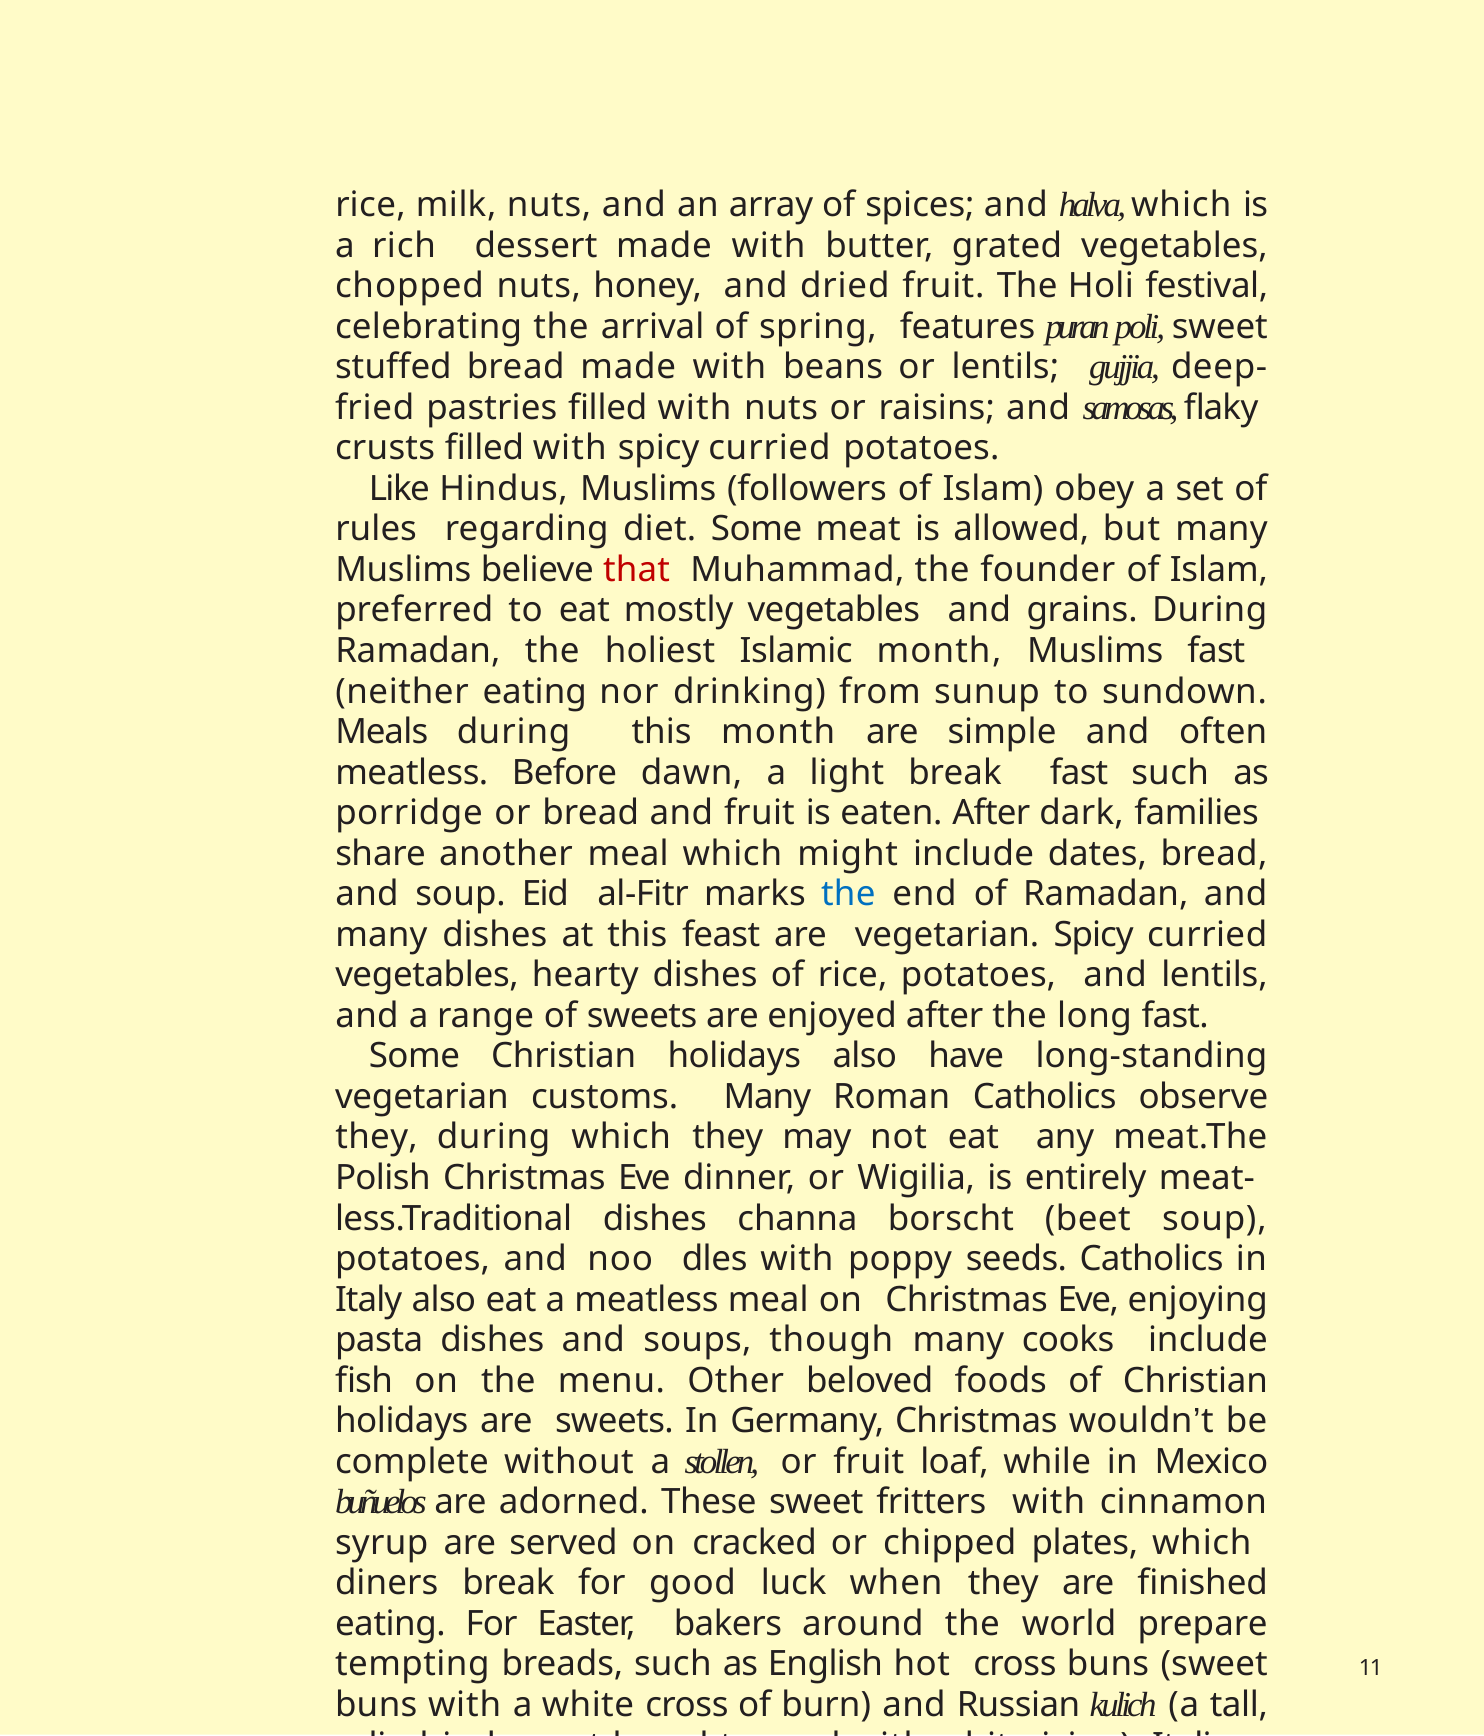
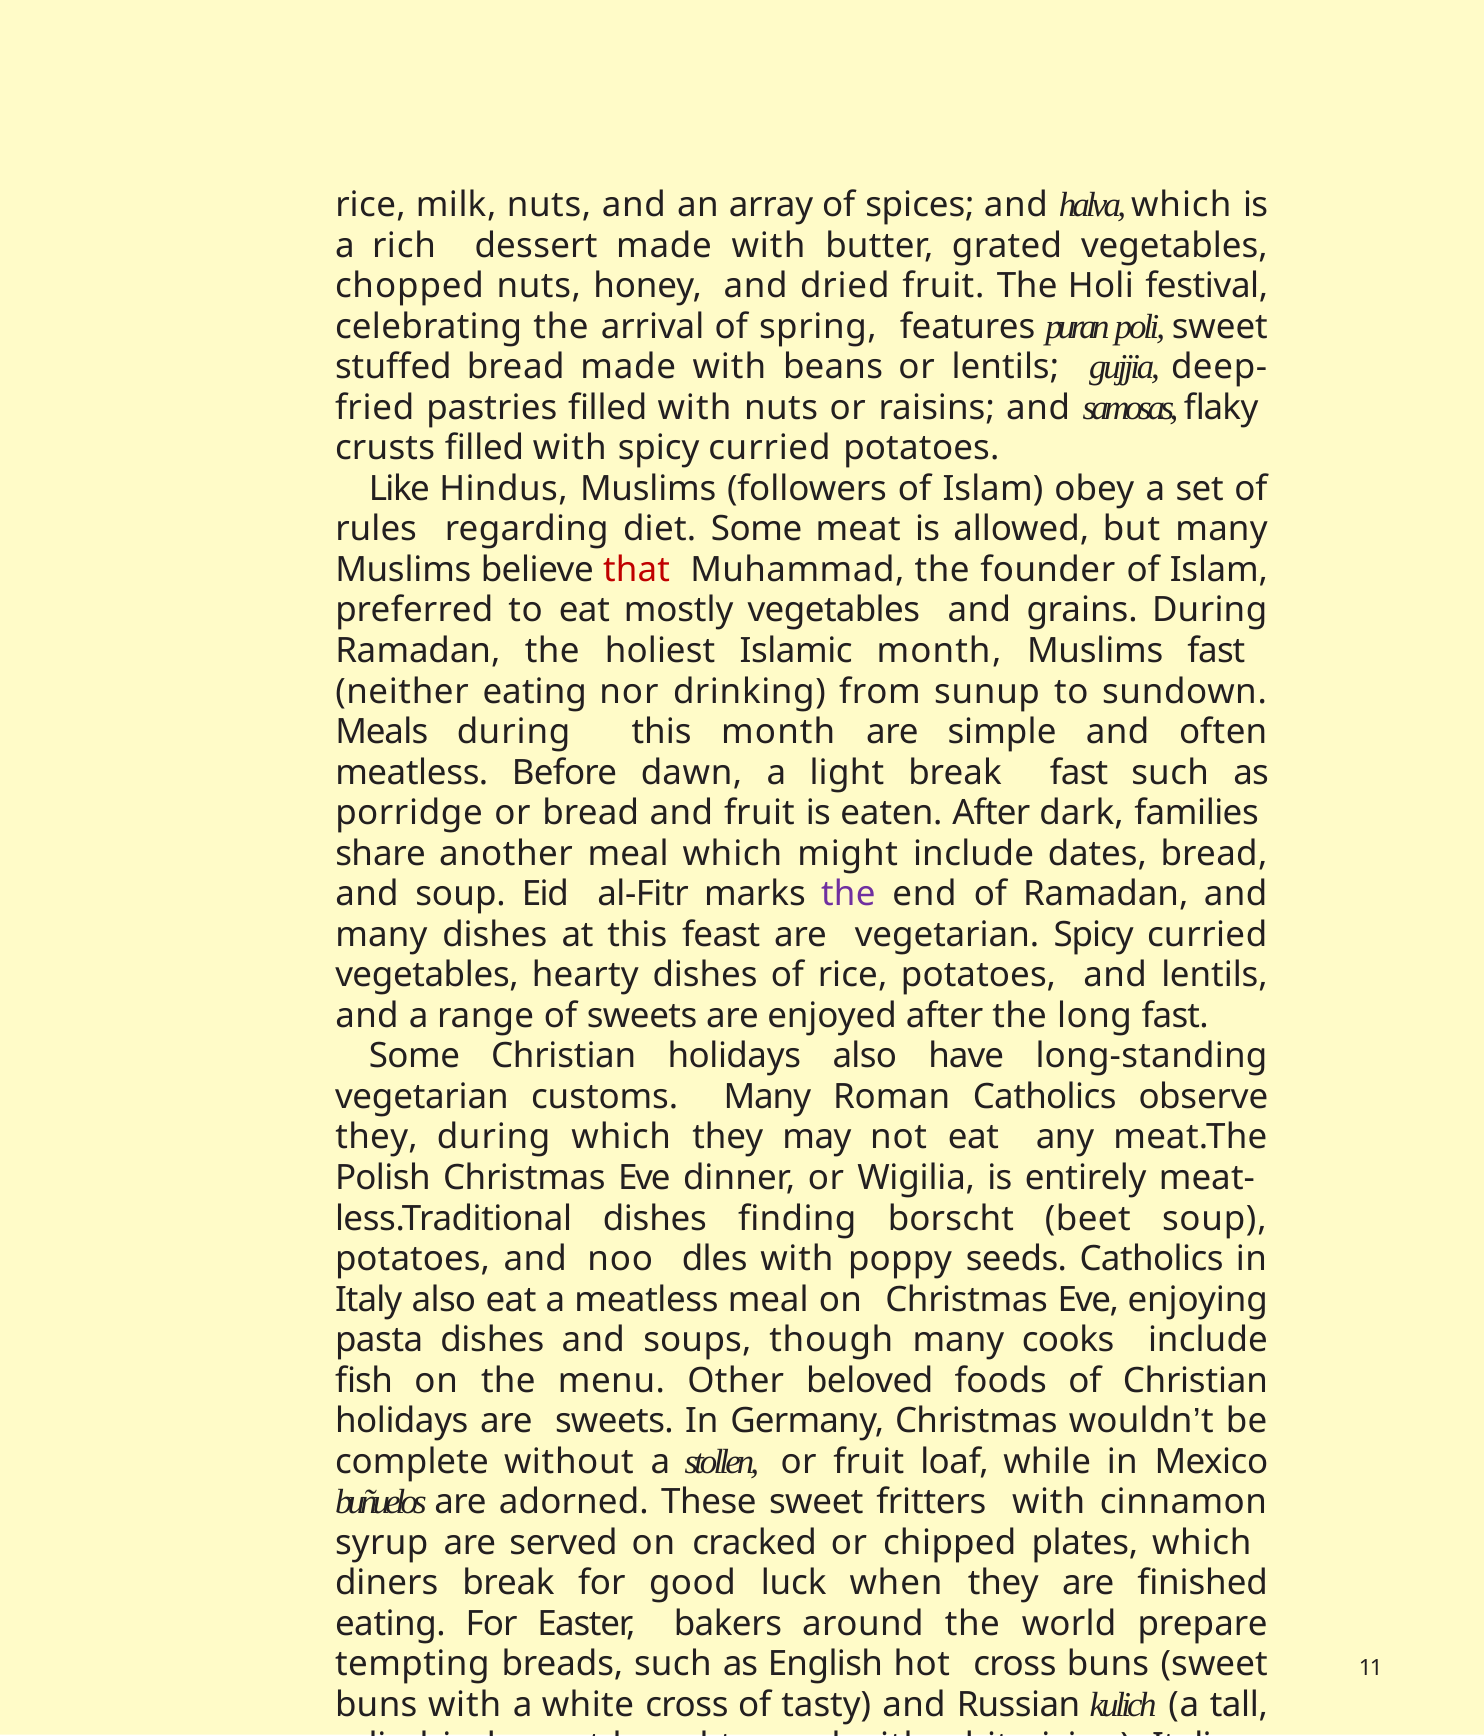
the at (848, 895) colour: blue -> purple
channa: channa -> finding
burn: burn -> tasty
